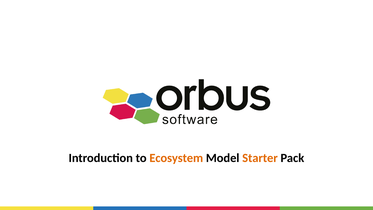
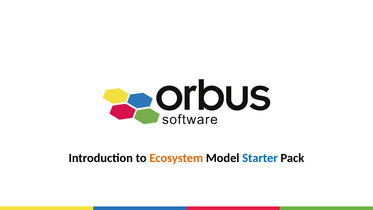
Starter colour: orange -> blue
